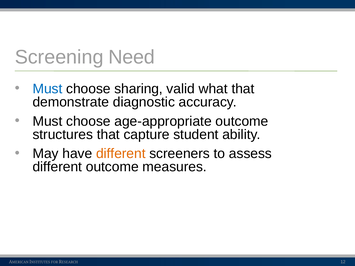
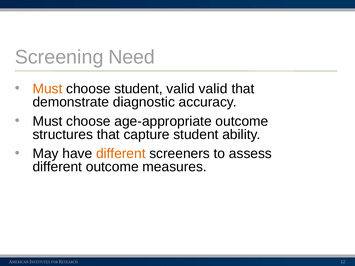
Must at (47, 89) colour: blue -> orange
choose sharing: sharing -> student
valid what: what -> valid
